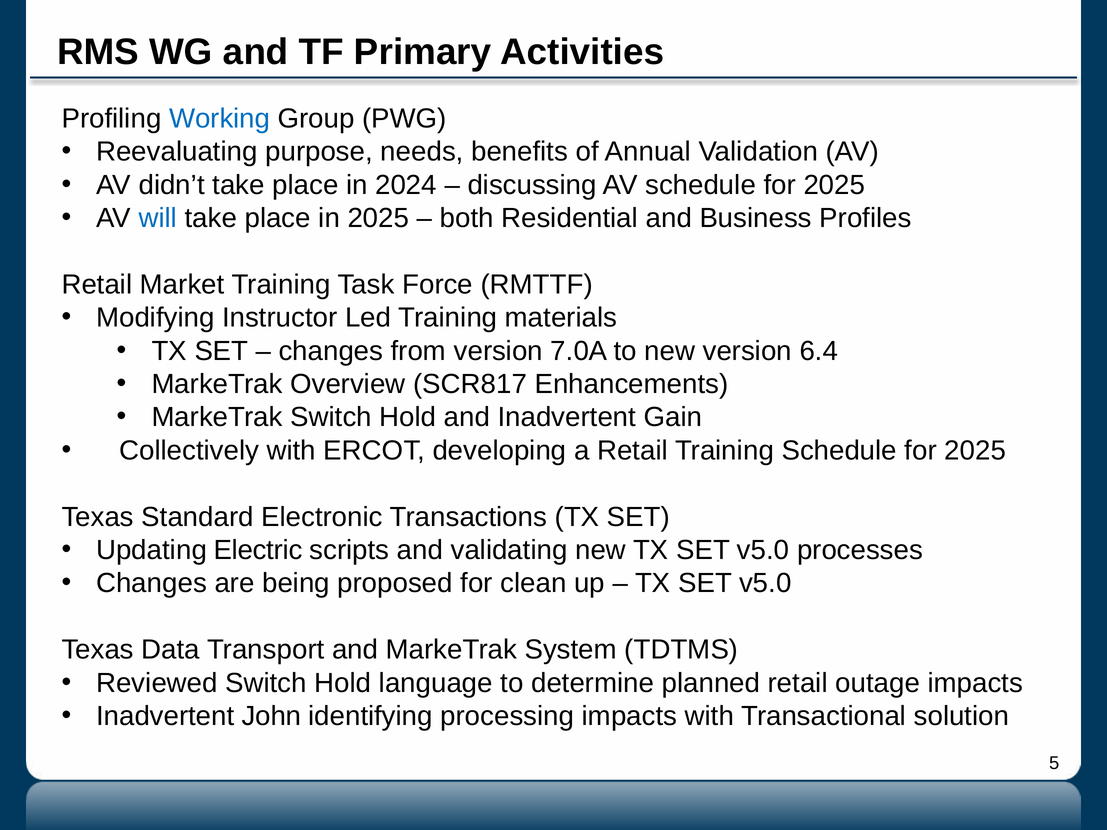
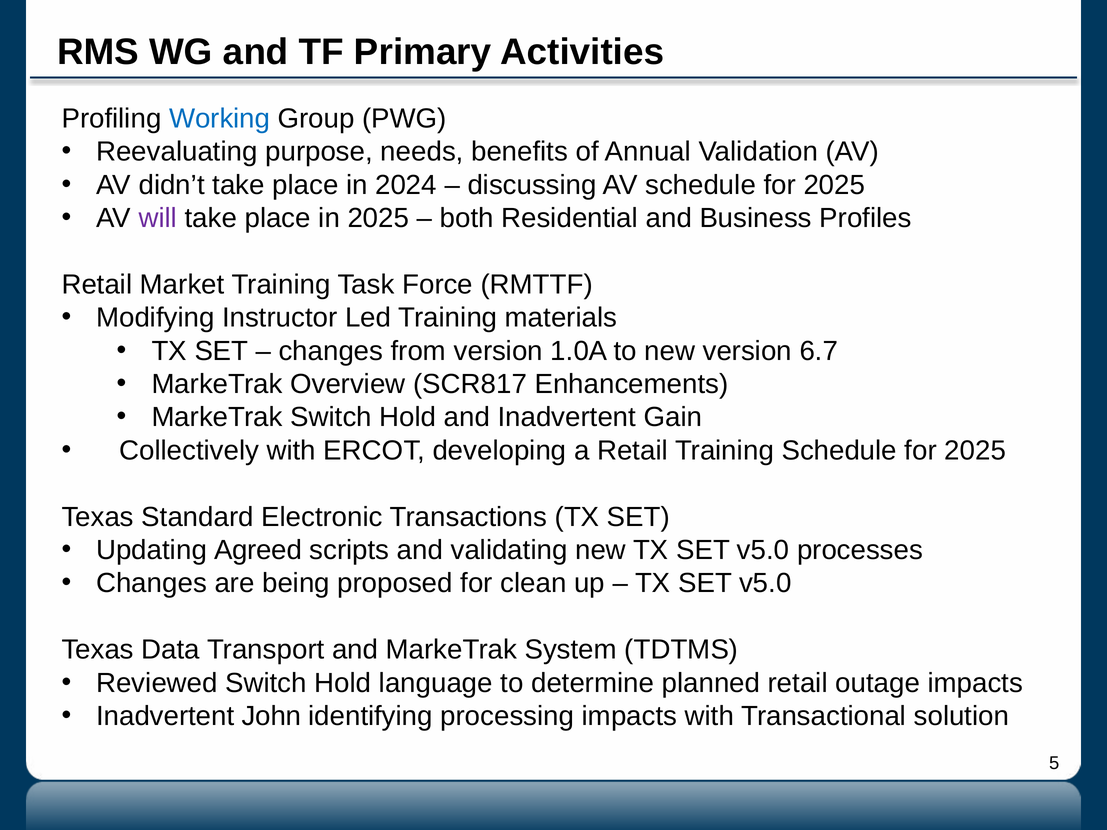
will colour: blue -> purple
7.0A: 7.0A -> 1.0A
6.4: 6.4 -> 6.7
Electric: Electric -> Agreed
